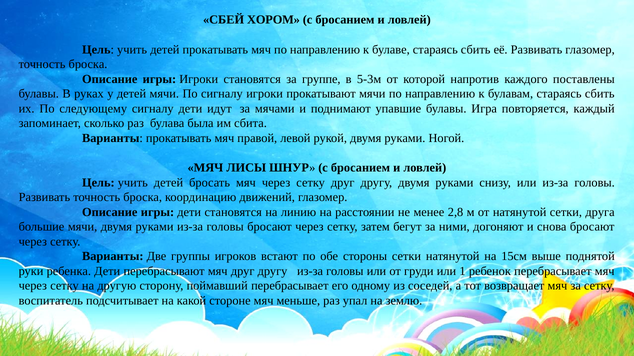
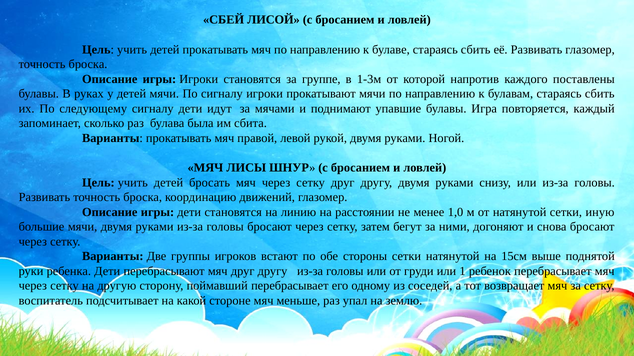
ХОРОМ: ХОРОМ -> ЛИСОЙ
5-3м: 5-3м -> 1-3м
2,8: 2,8 -> 1,0
друга: друга -> иную
